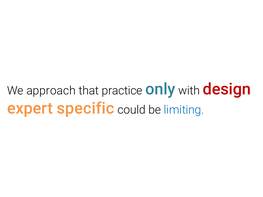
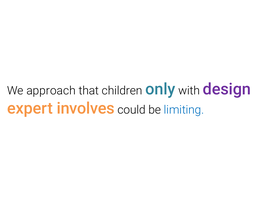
practice: practice -> children
design colour: red -> purple
specific: specific -> involves
